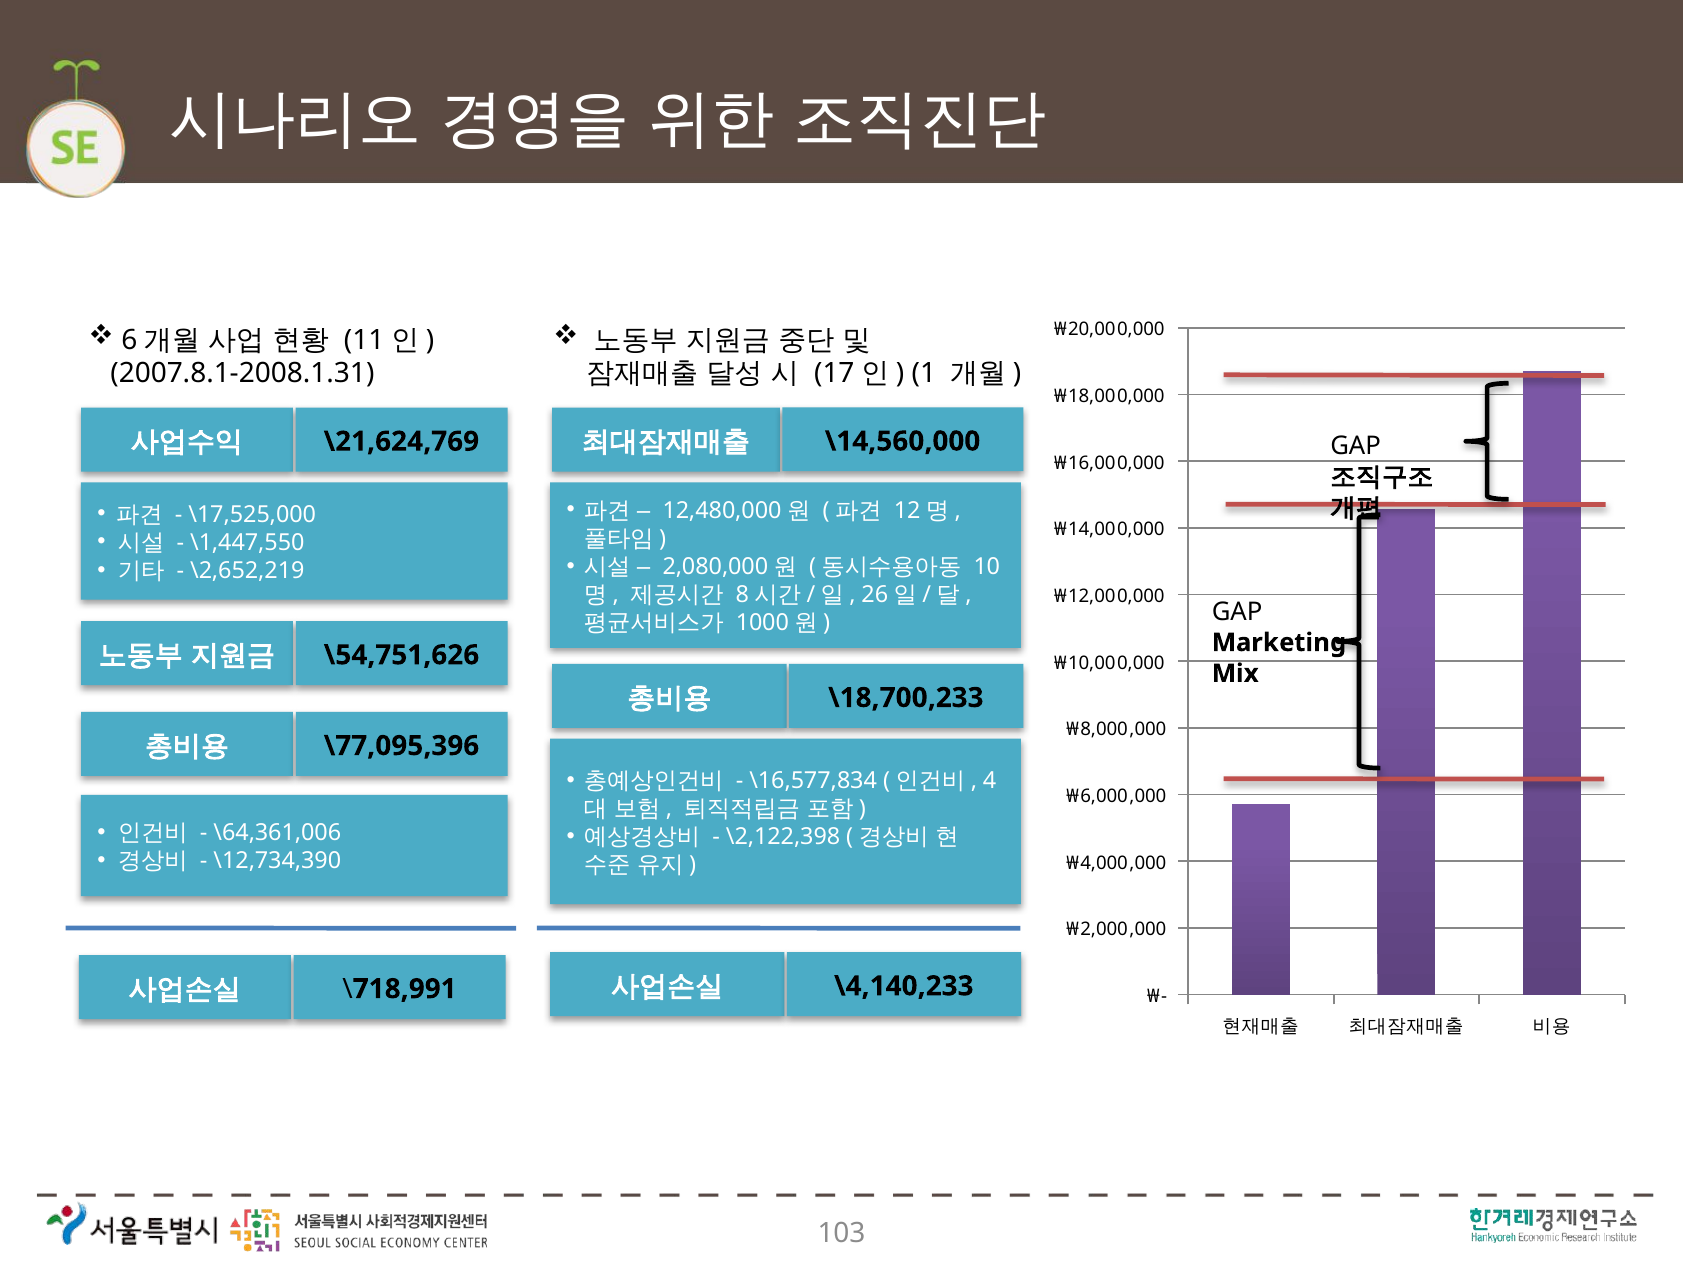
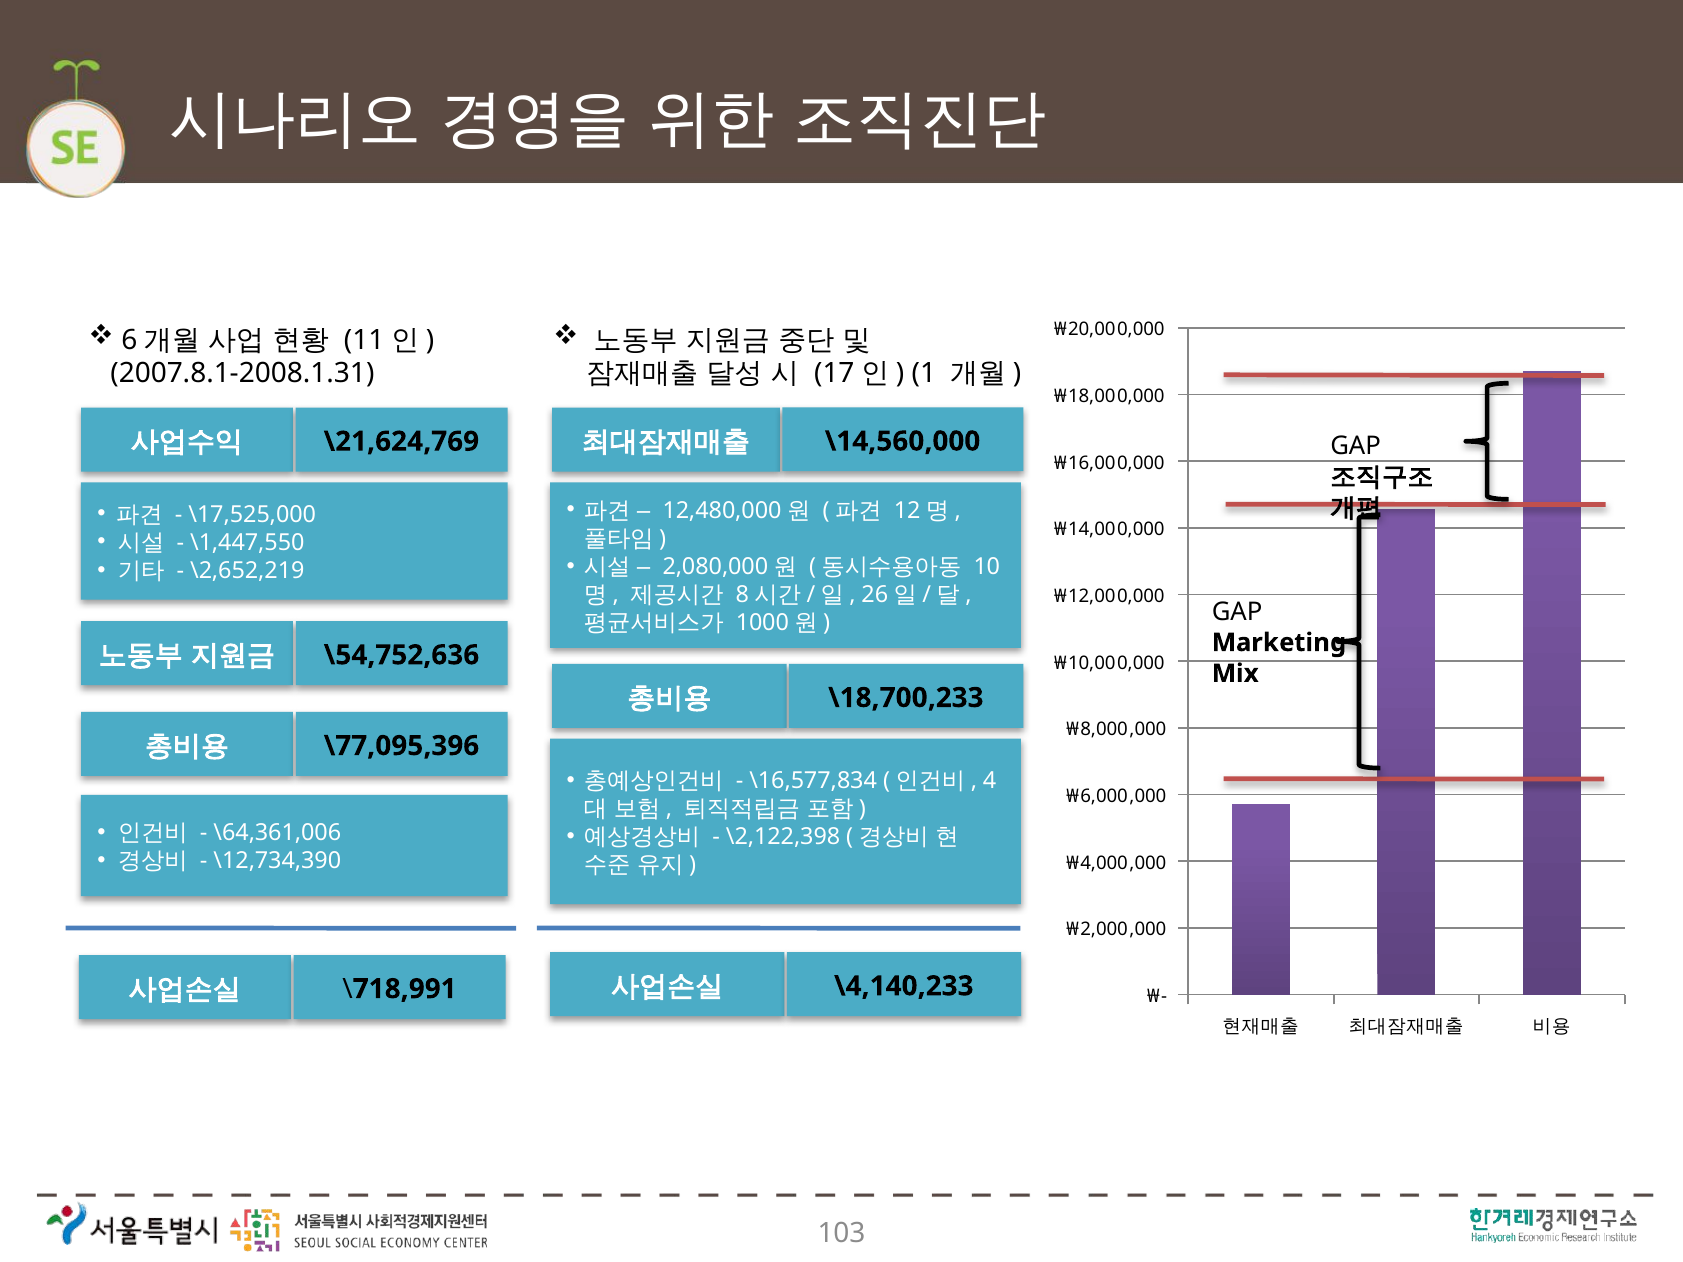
\54,751,626: \54,751,626 -> \54,752,636
